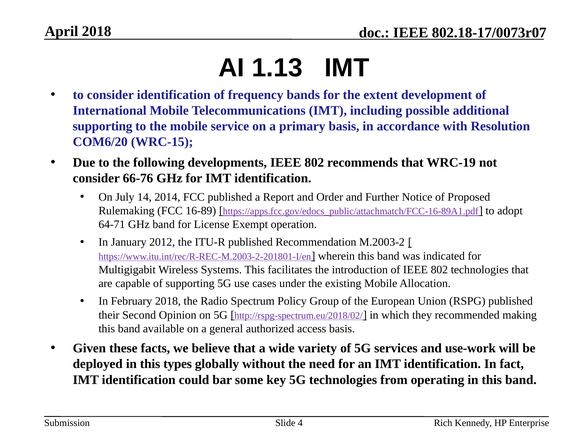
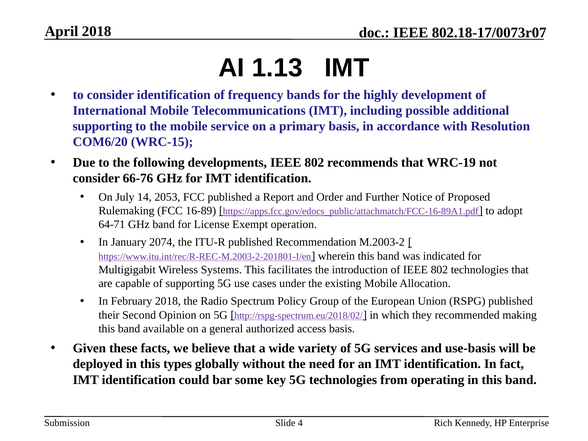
extent: extent -> highly
2014: 2014 -> 2053
2012: 2012 -> 2074
use-work: use-work -> use-basis
